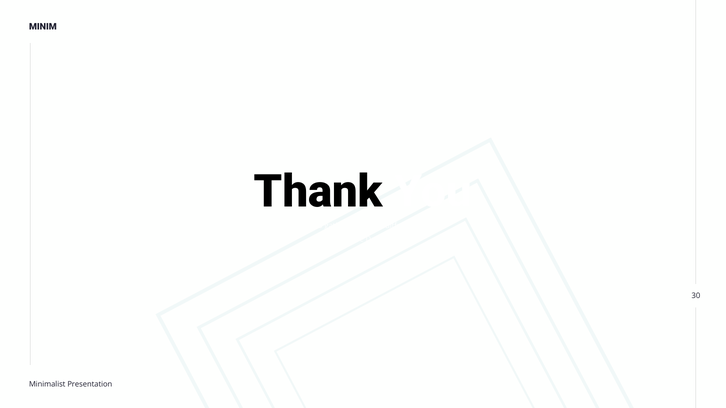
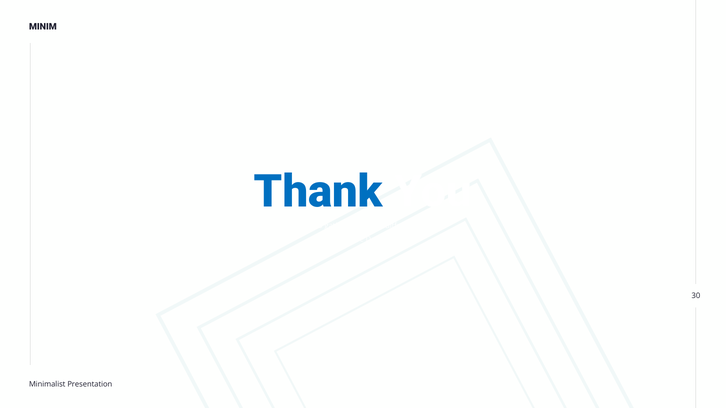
Thank colour: black -> blue
